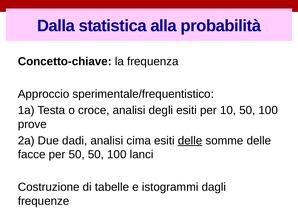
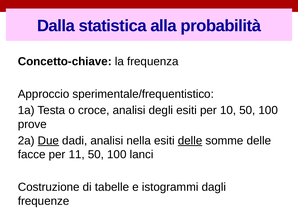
Due underline: none -> present
cima: cima -> nella
per 50: 50 -> 11
